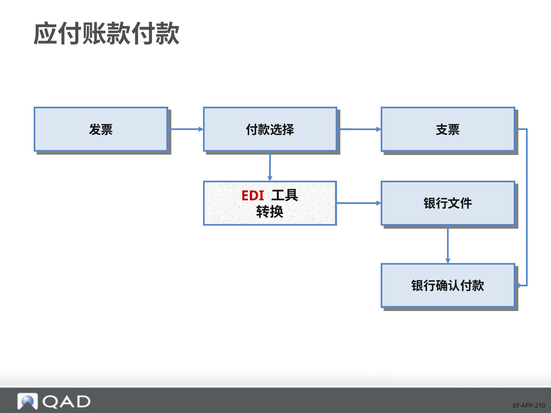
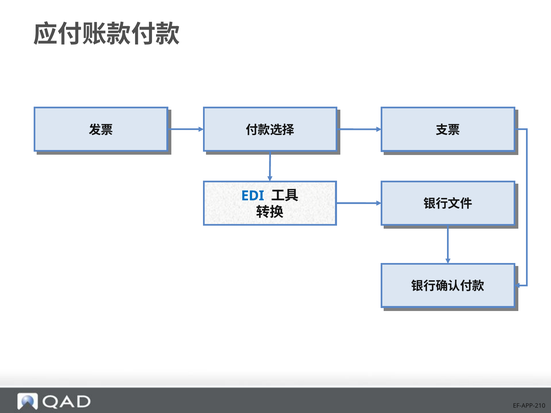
EDI colour: red -> blue
